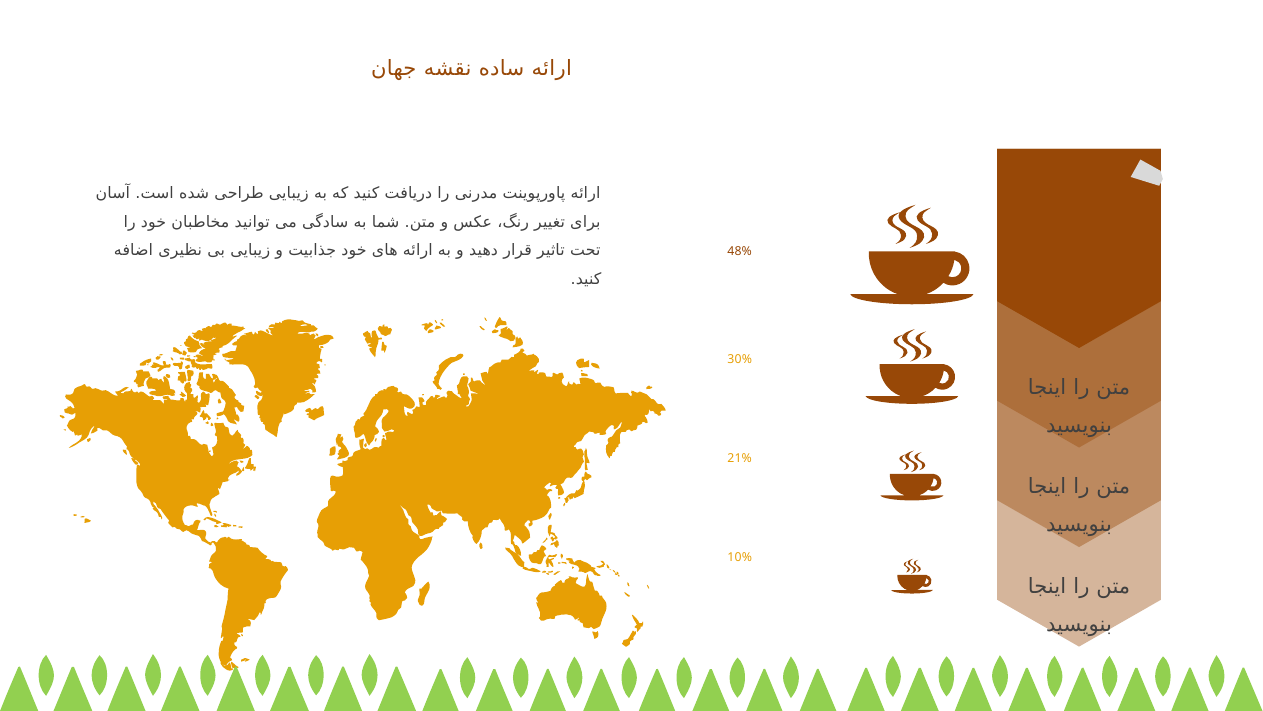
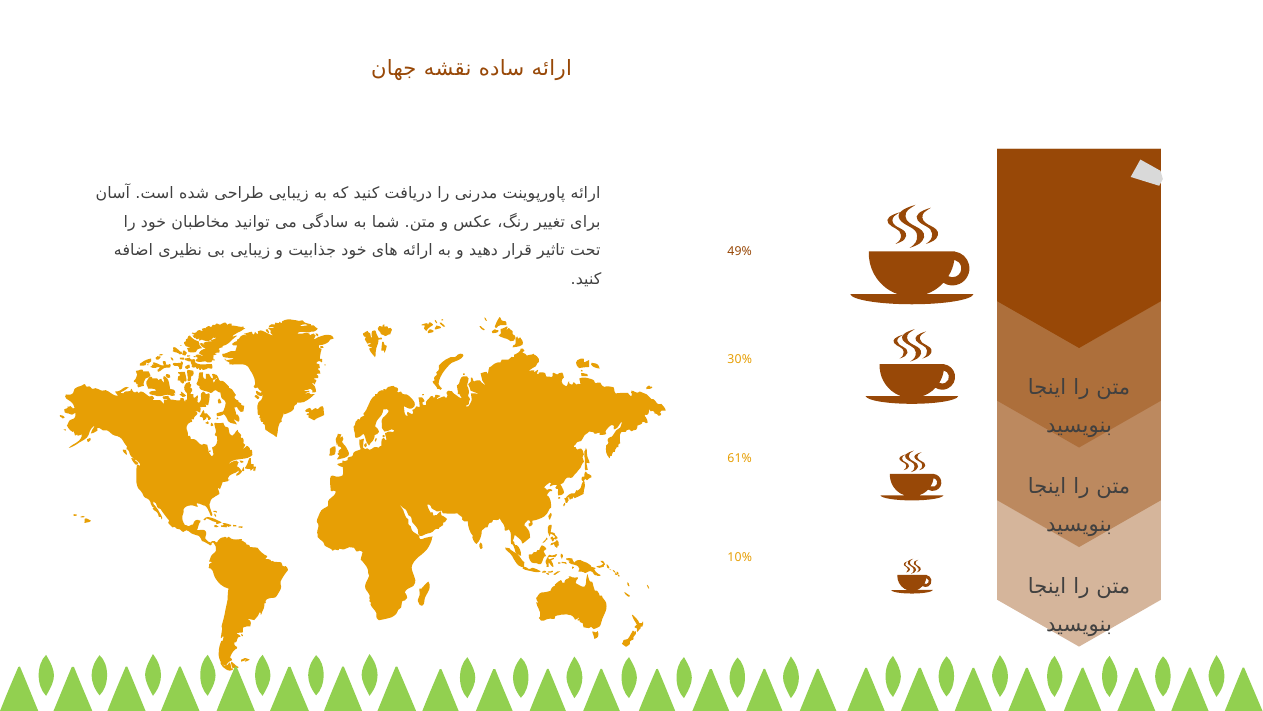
48%: 48% -> 49%
21%: 21% -> 61%
